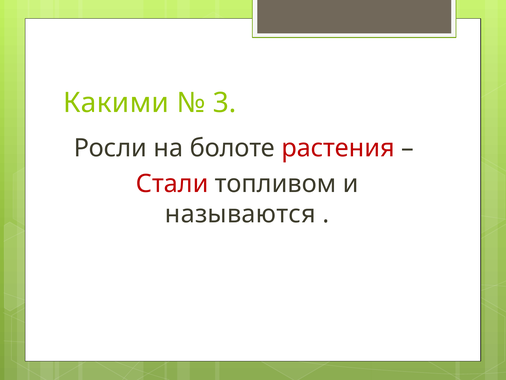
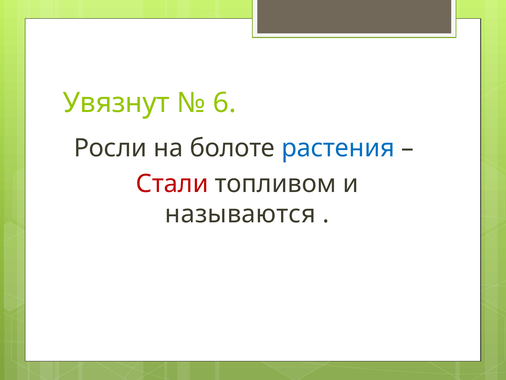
Какими: Какими -> Увязнут
3: 3 -> 6
растения colour: red -> blue
